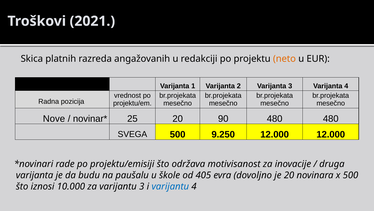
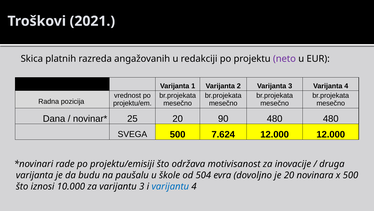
neto colour: orange -> purple
Nove: Nove -> Dana
9.250: 9.250 -> 7.624
405: 405 -> 504
